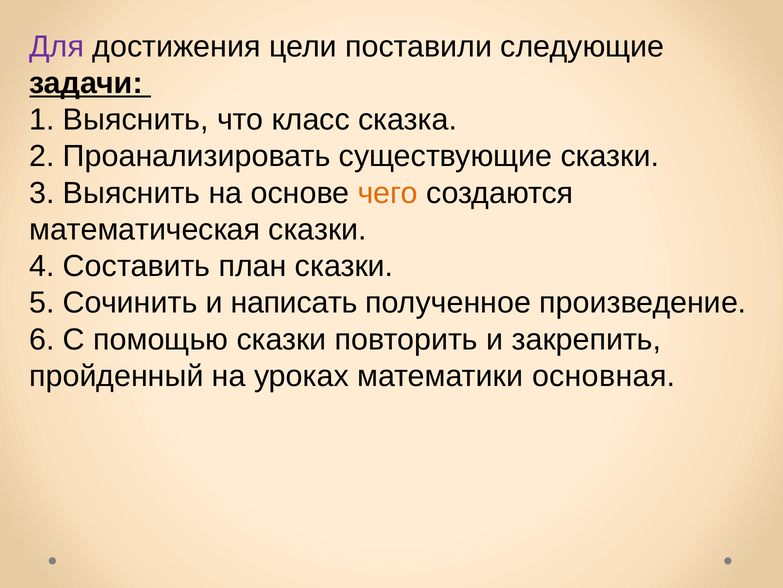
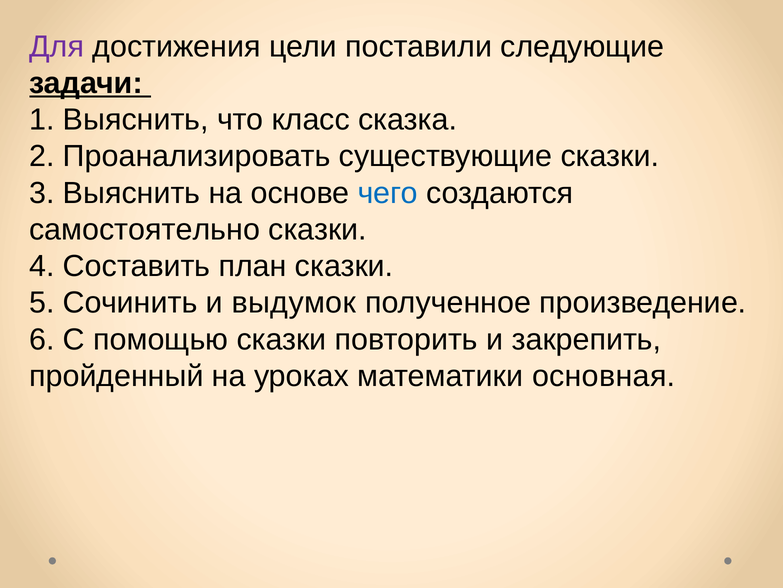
чего colour: orange -> blue
математическая: математическая -> самостоятельно
написать: написать -> выдумок
